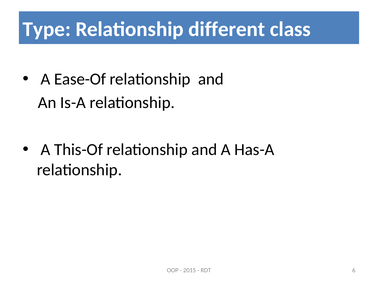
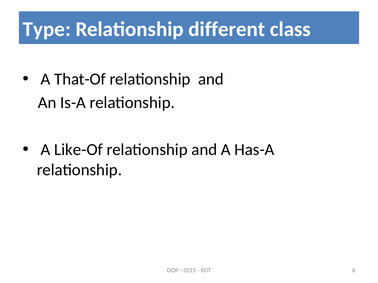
Ease-Of: Ease-Of -> That-Of
This-Of: This-Of -> Like-Of
